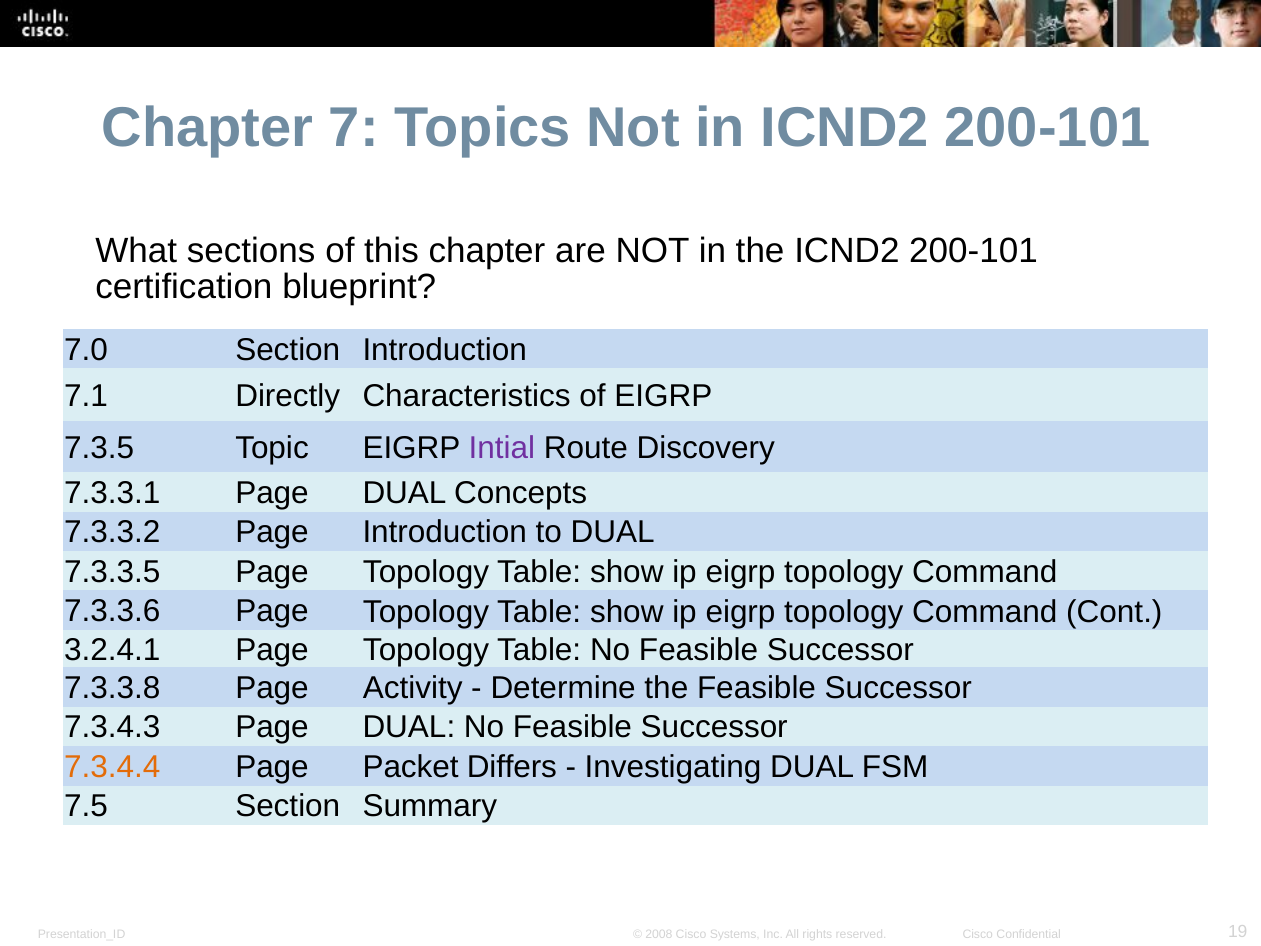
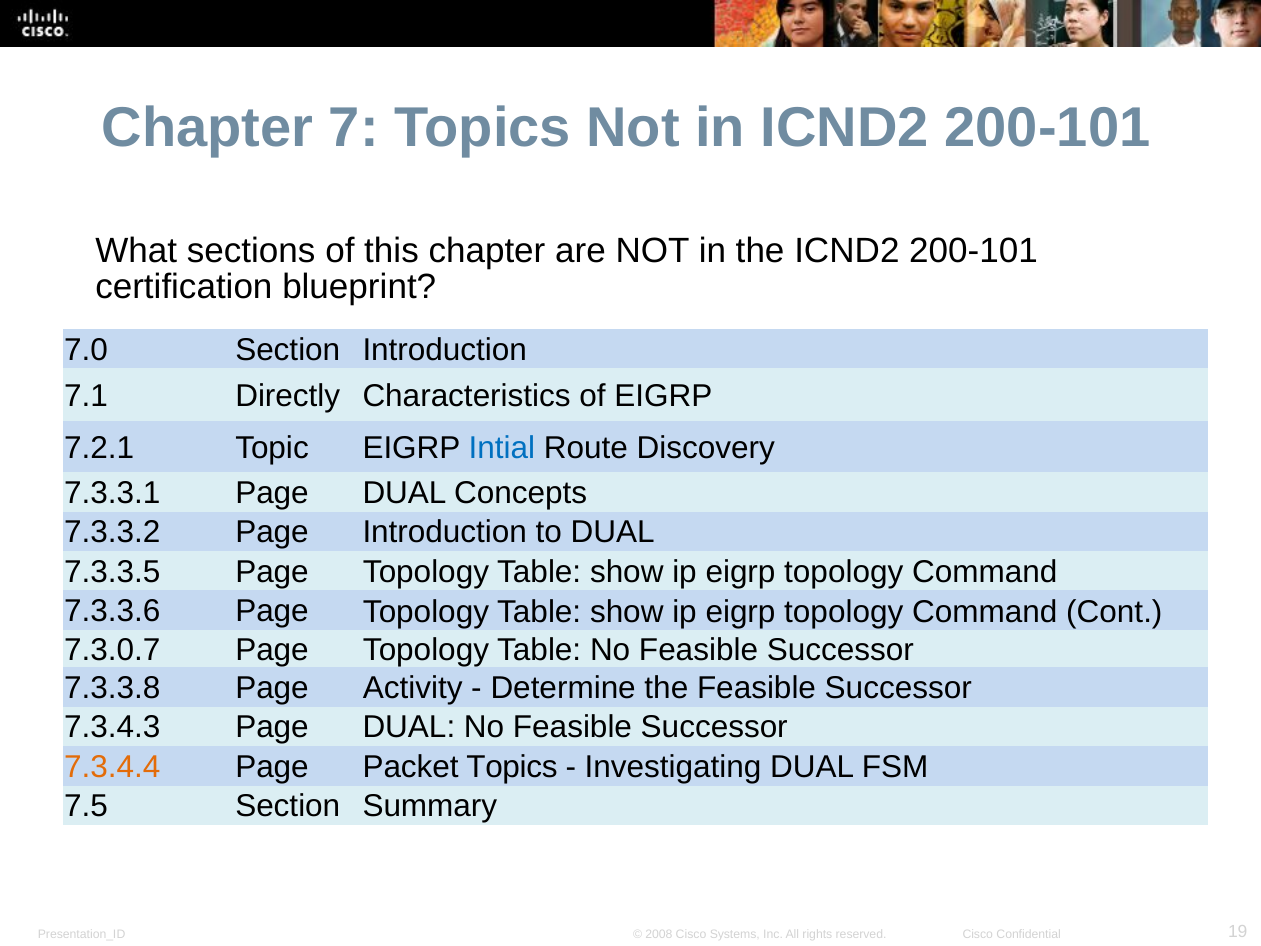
7.3.5: 7.3.5 -> 7.2.1
Intial colour: purple -> blue
3.2.4.1: 3.2.4.1 -> 7.3.0.7
Packet Differs: Differs -> Topics
